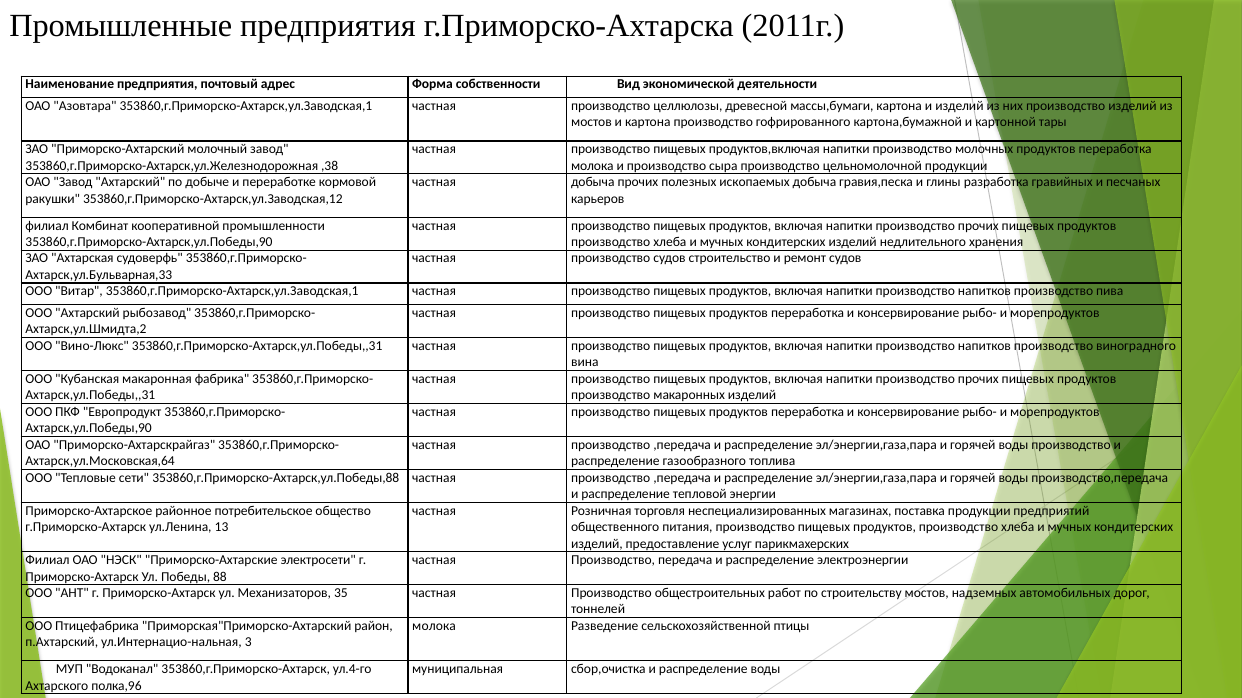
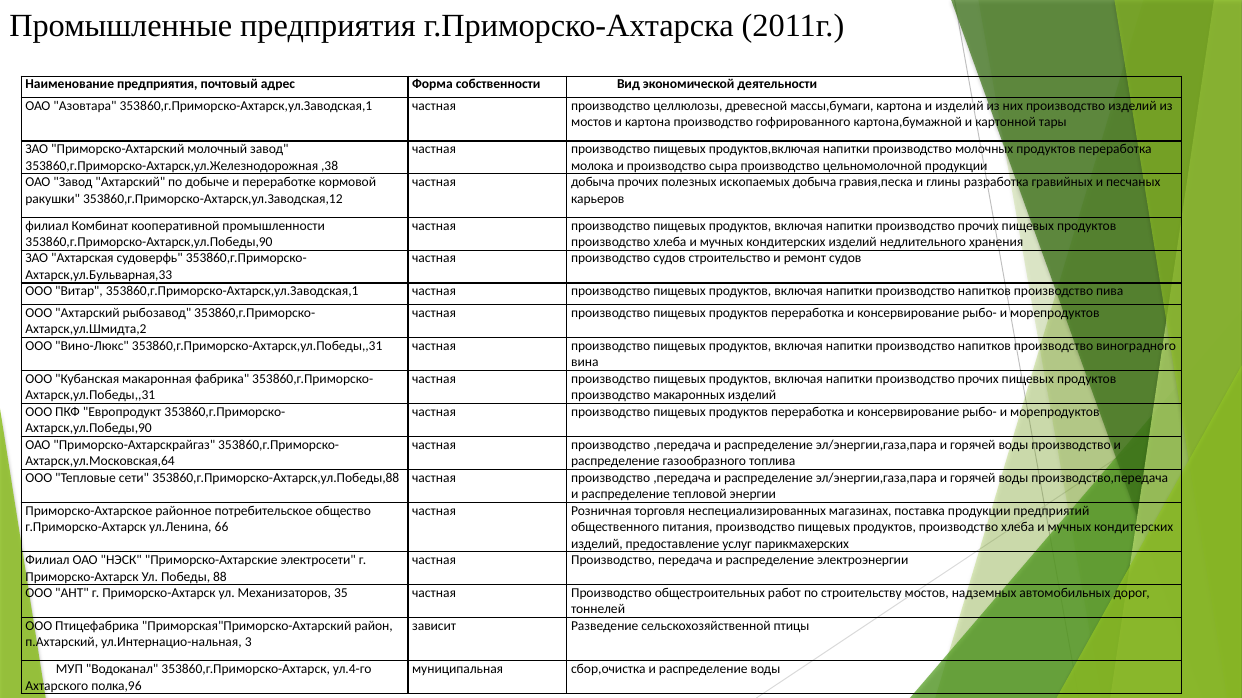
13: 13 -> 66
молока at (434, 627): молока -> зависит
